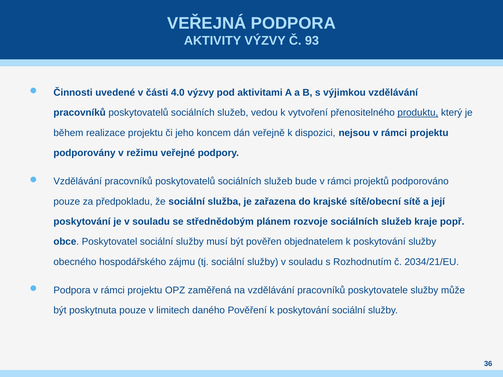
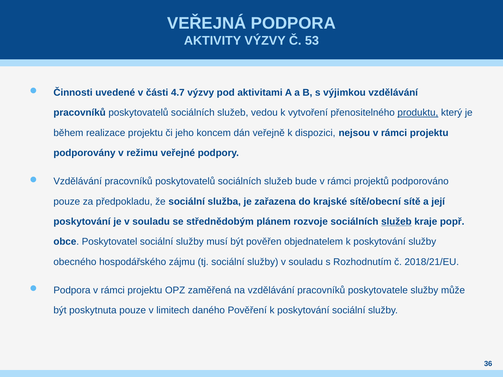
93: 93 -> 53
4.0: 4.0 -> 4.7
služeb at (396, 222) underline: none -> present
2034/21/EU: 2034/21/EU -> 2018/21/EU
